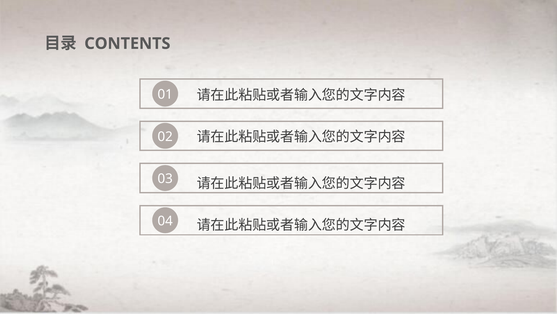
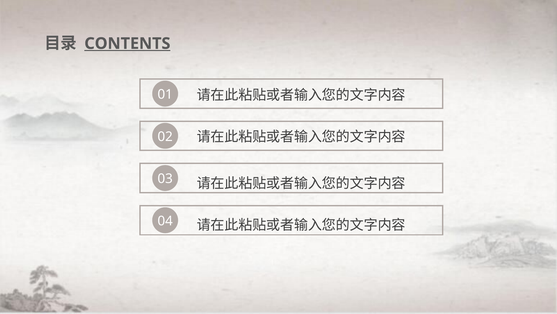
CONTENTS underline: none -> present
